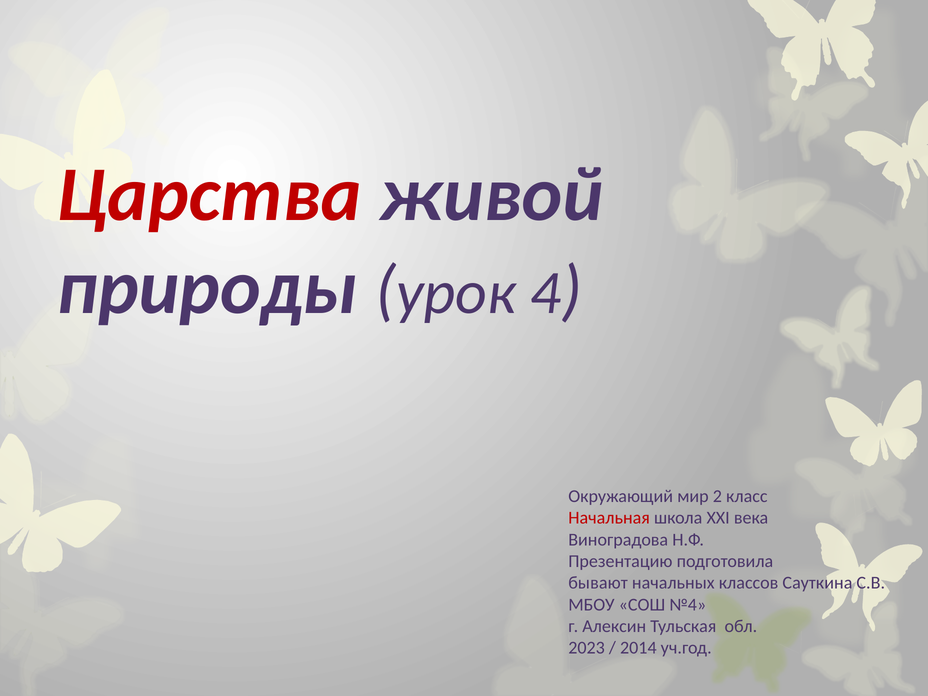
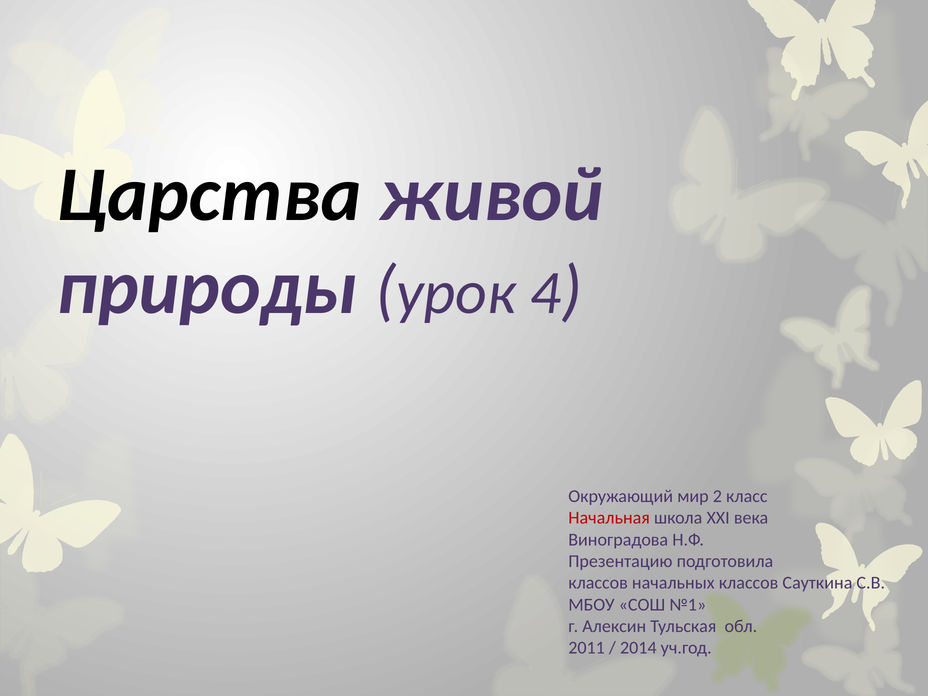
Царства colour: red -> black
бывают at (598, 583): бывают -> классов
№4: №4 -> №1
2023: 2023 -> 2011
